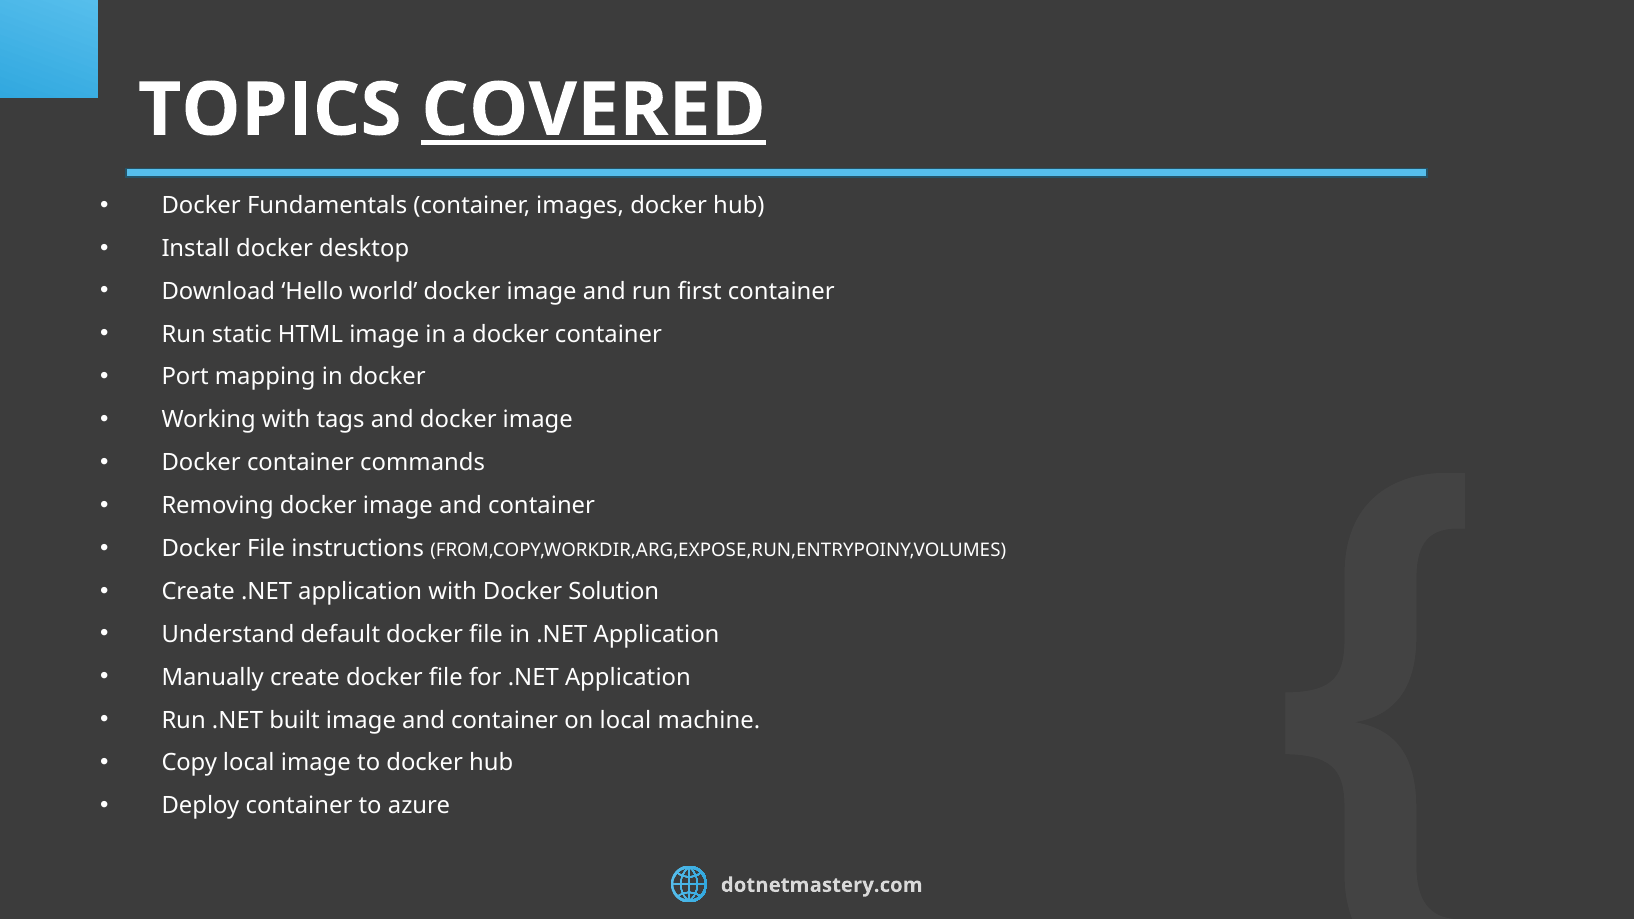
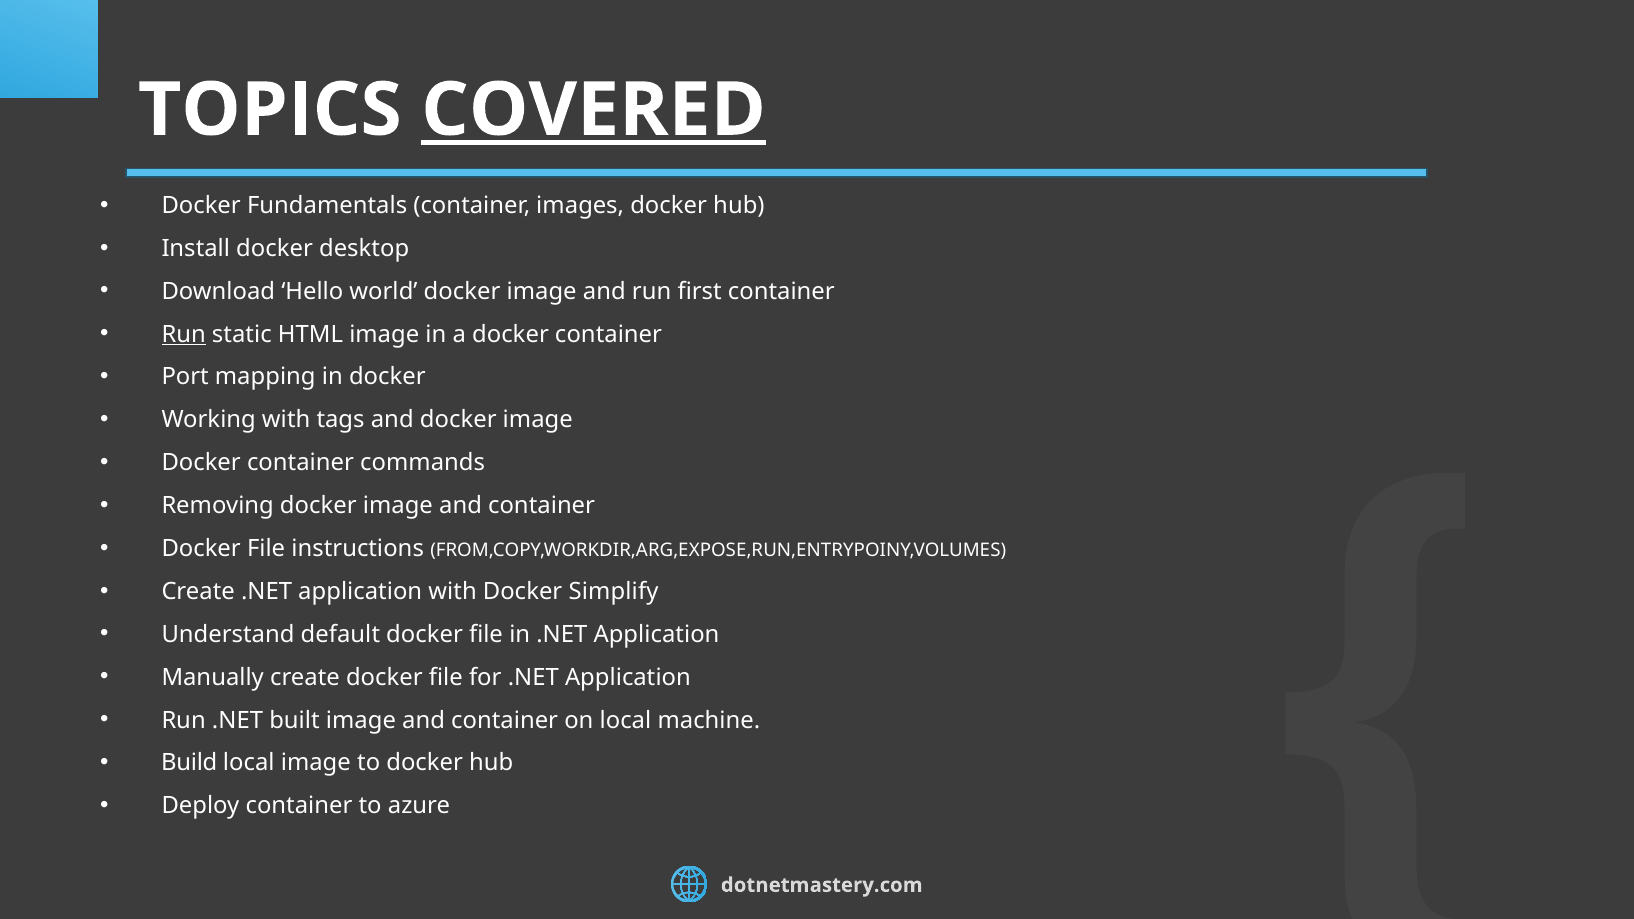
Run at (184, 334) underline: none -> present
Solution: Solution -> Simplify
Copy: Copy -> Build
